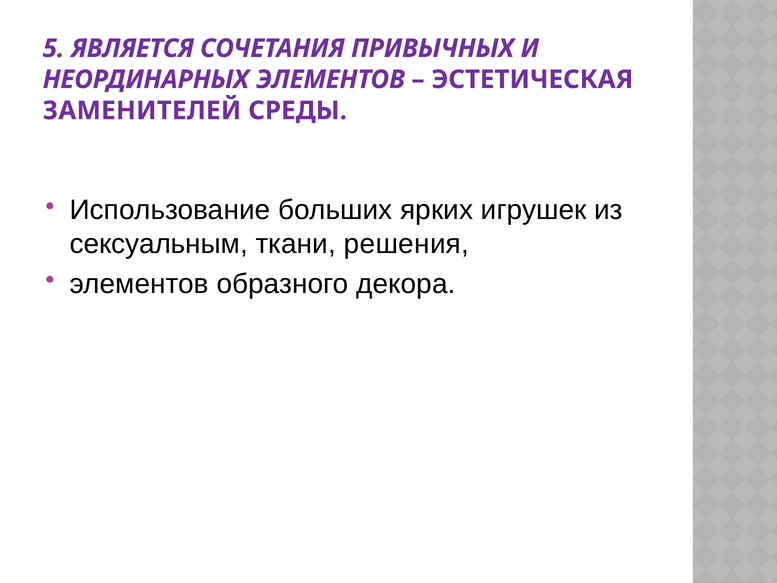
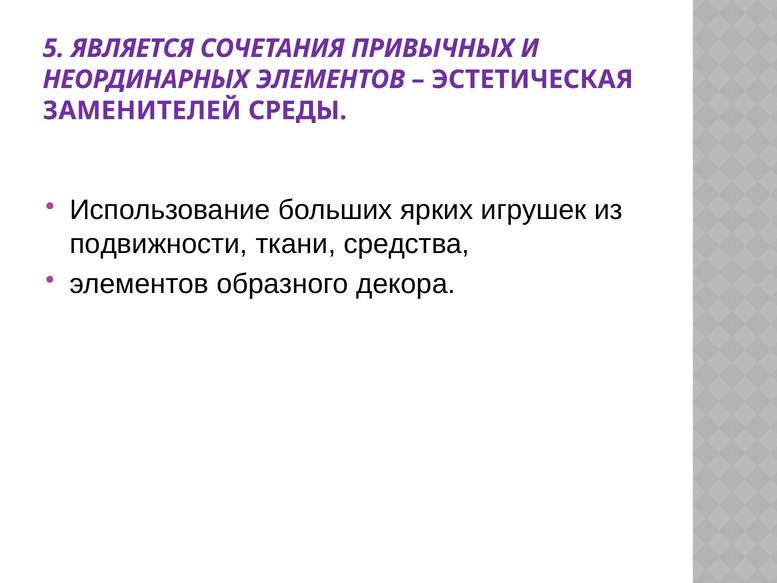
сексуальным: сексуальным -> подвижности
решения: решения -> средства
